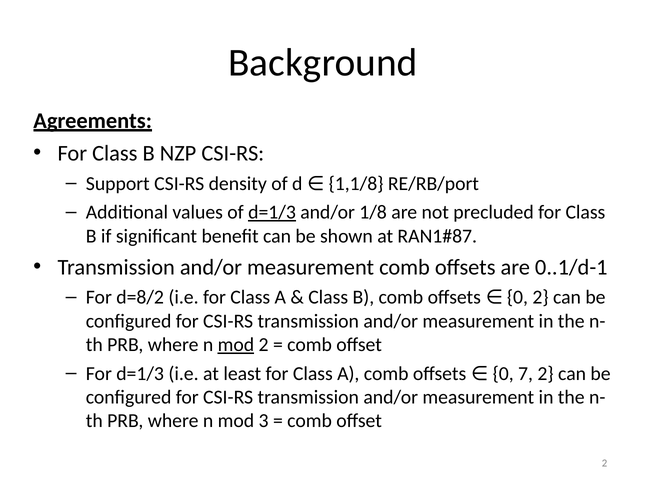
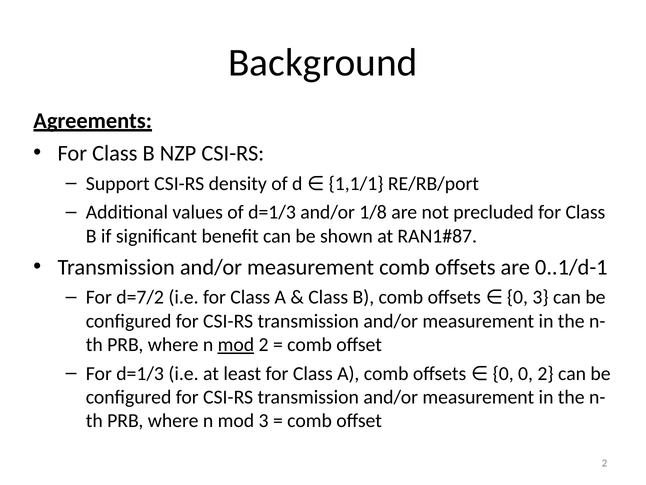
1,1/8: 1,1/8 -> 1,1/1
d=1/3 at (272, 212) underline: present -> none
d=8/2: d=8/2 -> d=7/2
0 2: 2 -> 3
0 7: 7 -> 0
